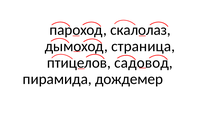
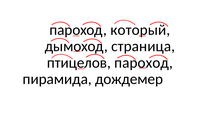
скалолаз: скалолаз -> который
птицелов садовод: садовод -> пароход
